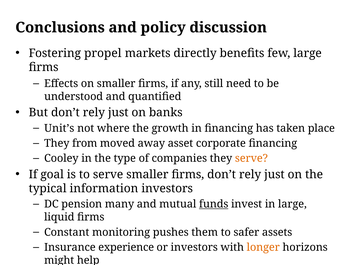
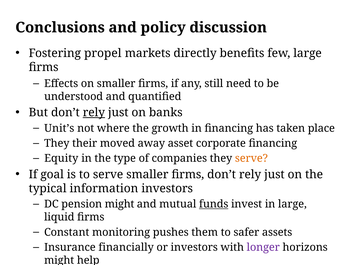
rely at (94, 112) underline: none -> present
from: from -> their
Cooley: Cooley -> Equity
pension many: many -> might
experience: experience -> financially
longer colour: orange -> purple
